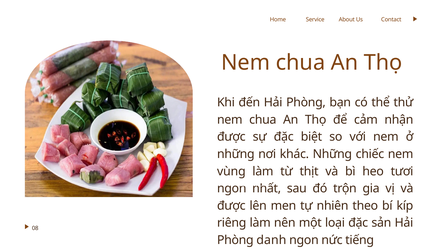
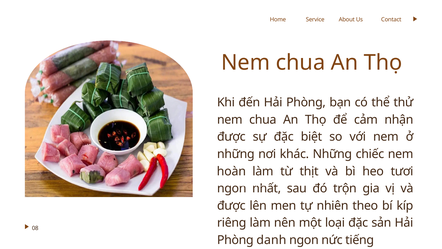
vùng: vùng -> hoàn
